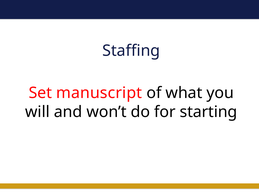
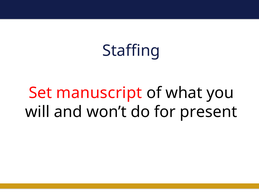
starting: starting -> present
